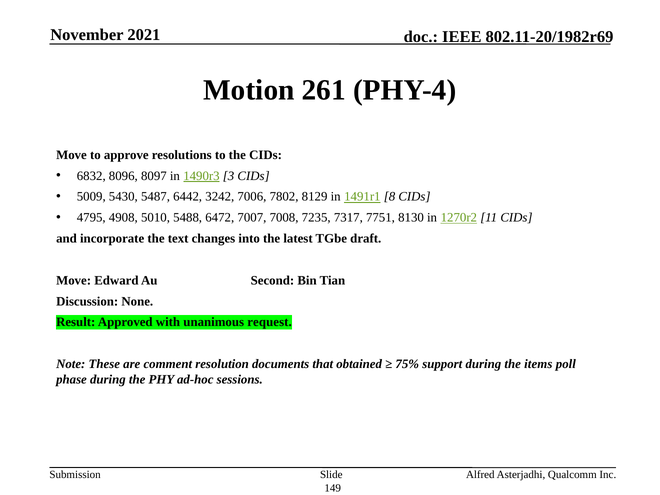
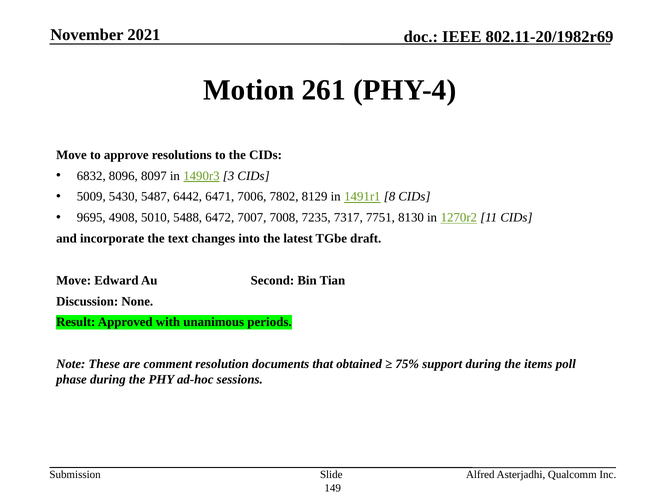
3242: 3242 -> 6471
4795: 4795 -> 9695
request: request -> periods
